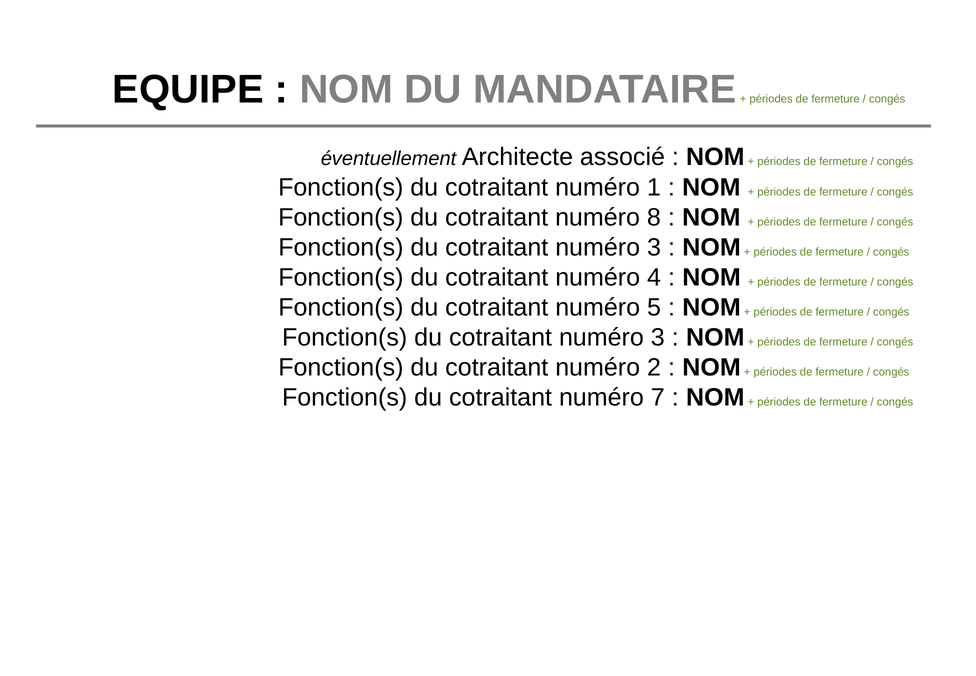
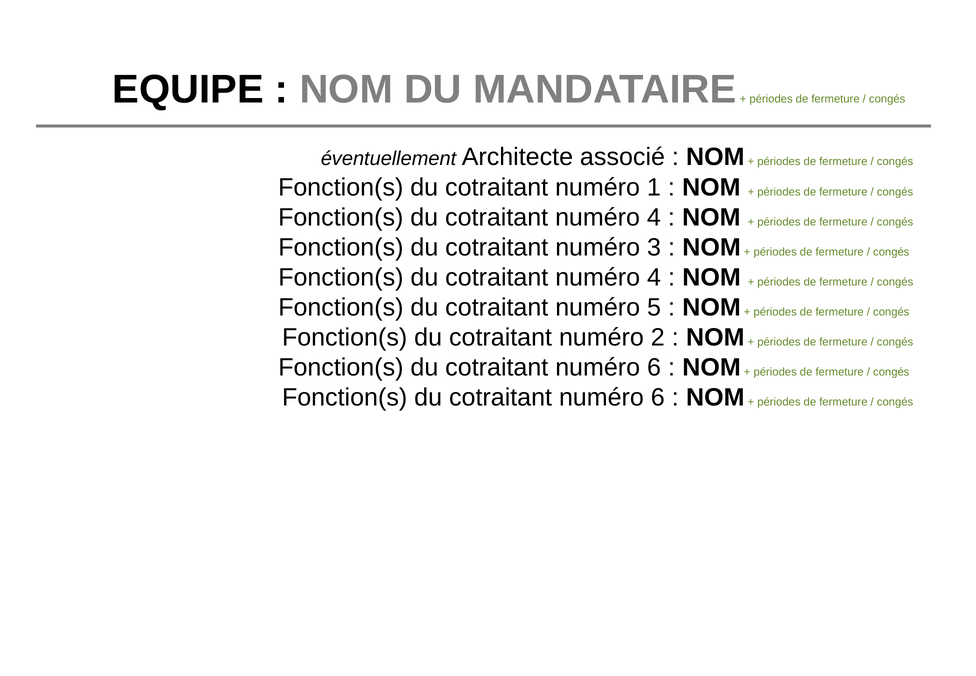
8 at (654, 217): 8 -> 4
3 at (658, 337): 3 -> 2
2 at (654, 367): 2 -> 6
7 at (658, 397): 7 -> 6
